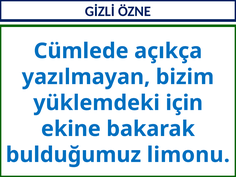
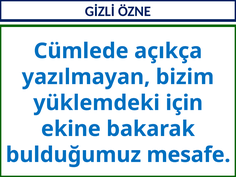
limonu: limonu -> mesafe
